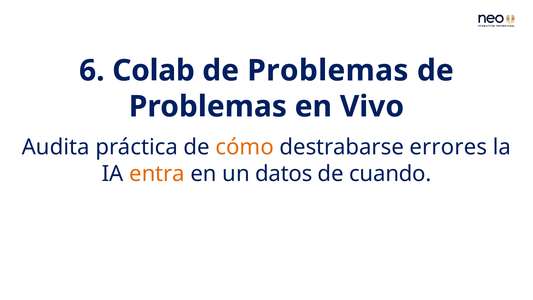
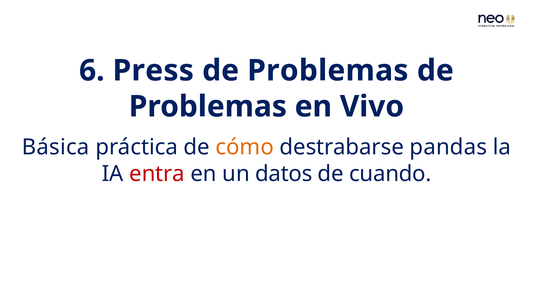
Colab: Colab -> Press
Audita: Audita -> Básica
errores: errores -> pandas
entra colour: orange -> red
